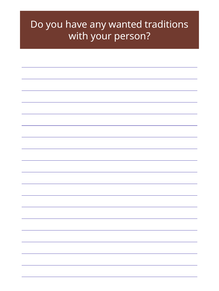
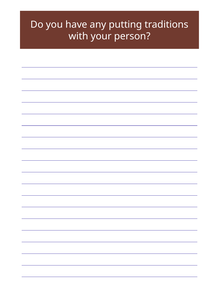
wanted: wanted -> putting
